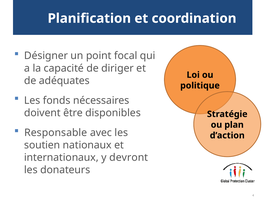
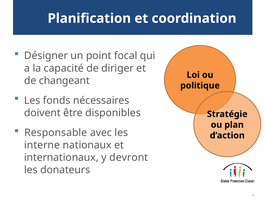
adéquates: adéquates -> changeant
soutien: soutien -> interne
